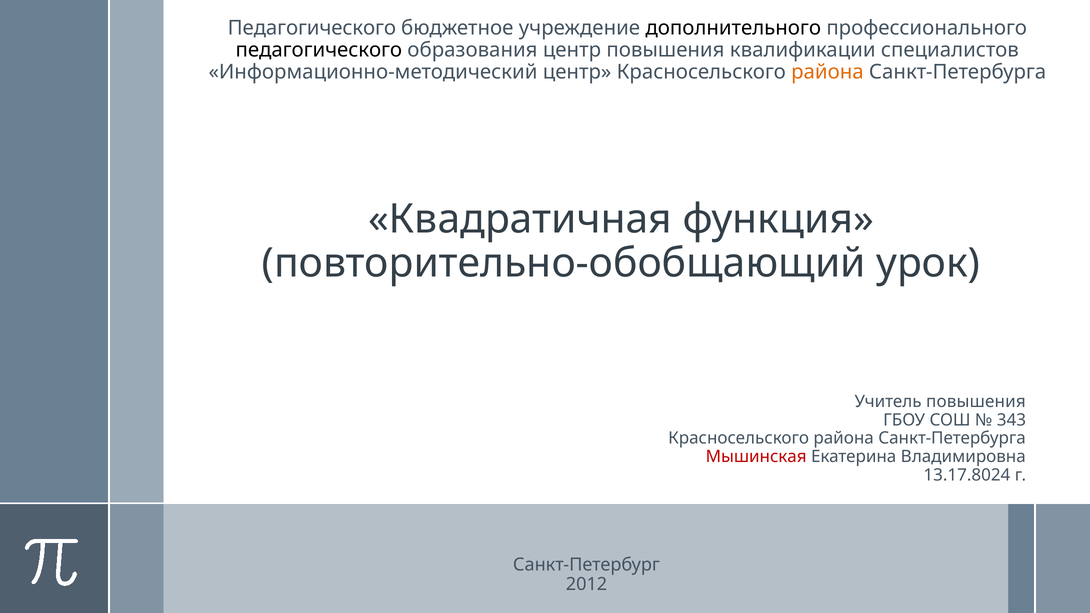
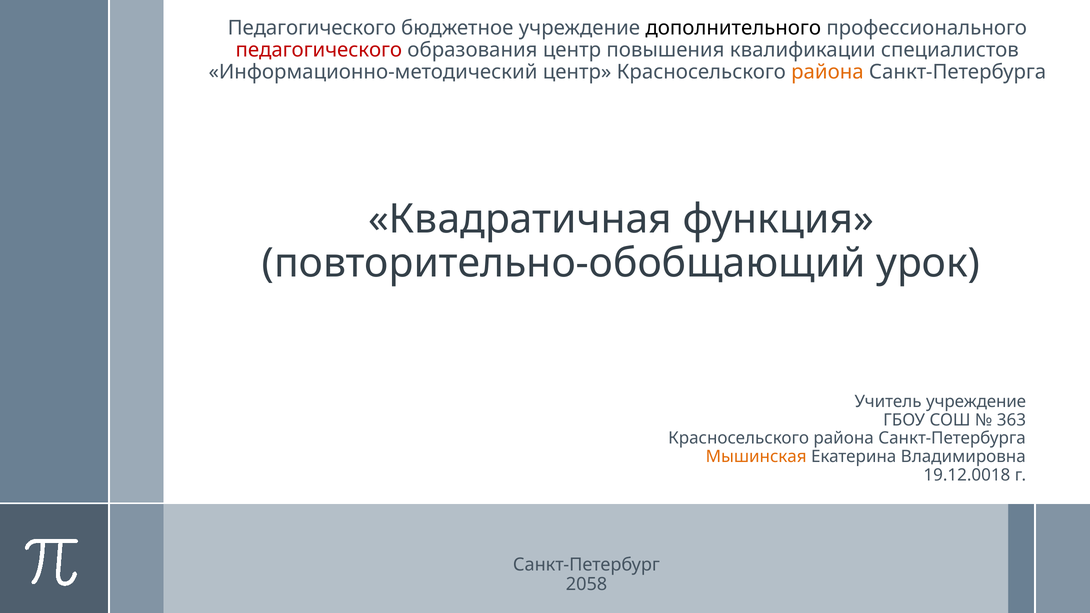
педагогического at (319, 50) colour: black -> red
Учитель повышения: повышения -> учреждение
343: 343 -> 363
Мышинская colour: red -> orange
13.17.8024: 13.17.8024 -> 19.12.0018
2012: 2012 -> 2058
